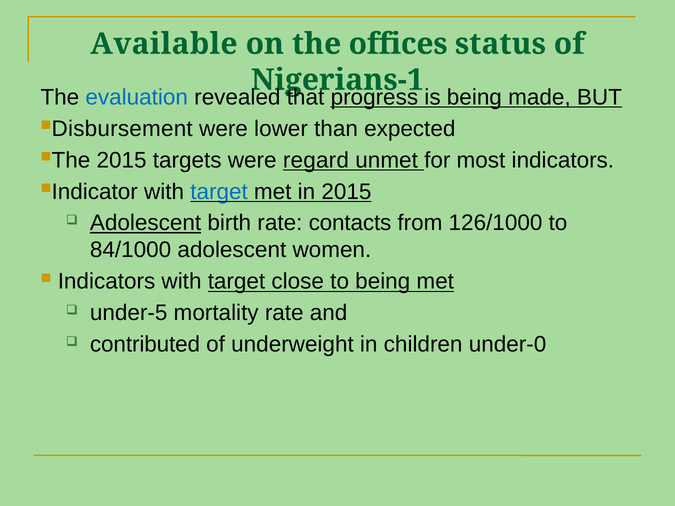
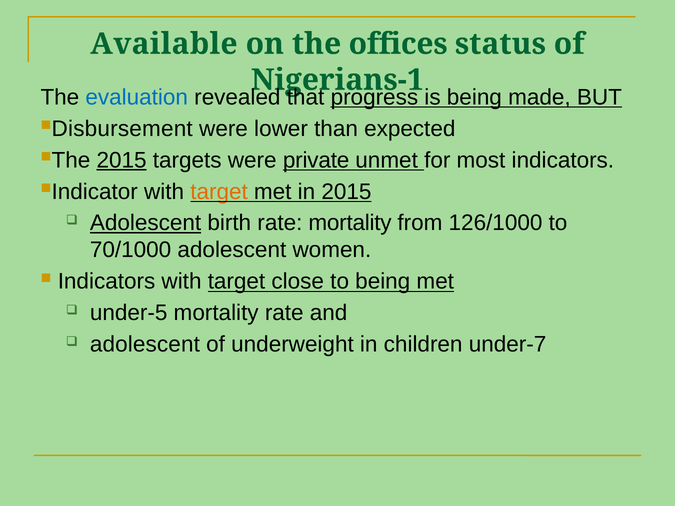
2015 at (122, 160) underline: none -> present
regard: regard -> private
target at (219, 192) colour: blue -> orange
rate contacts: contacts -> mortality
84/1000: 84/1000 -> 70/1000
contributed at (145, 345): contributed -> adolescent
under-0: under-0 -> under-7
